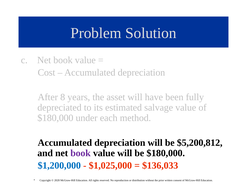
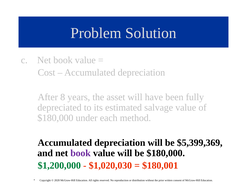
$5,200,812: $5,200,812 -> $5,399,369
$1,200,000 colour: blue -> green
$1,025,000: $1,025,000 -> $1,020,030
$136,033: $136,033 -> $180,001
